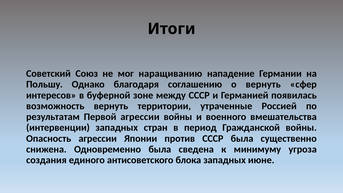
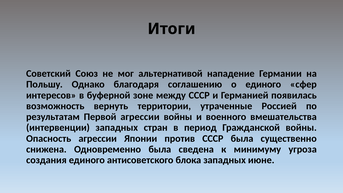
наращиванию: наращиванию -> альтернативой
о вернуть: вернуть -> единого
